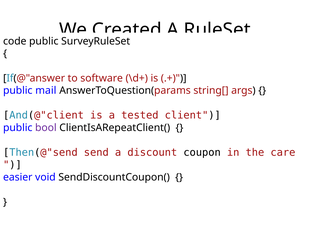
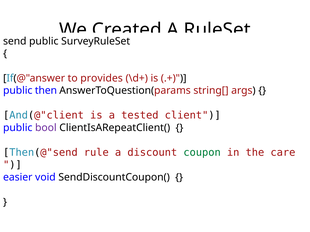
code: code -> send
software: software -> provides
mail: mail -> then
send: send -> rule
coupon colour: black -> green
